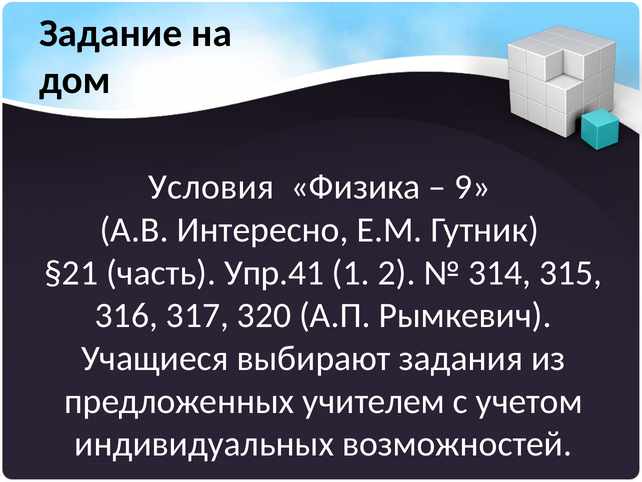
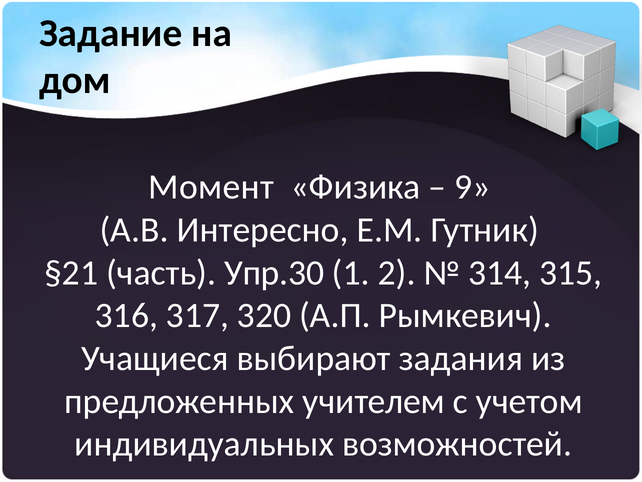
Условия: Условия -> Момент
Упр.41: Упр.41 -> Упр.30
